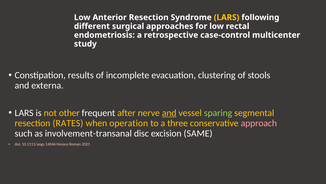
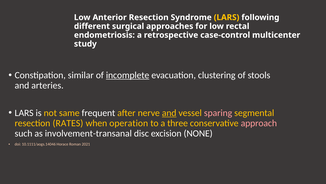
results: results -> similar
incomplete underline: none -> present
externa: externa -> arteries
other: other -> same
sparing colour: light green -> pink
SAME: SAME -> NONE
